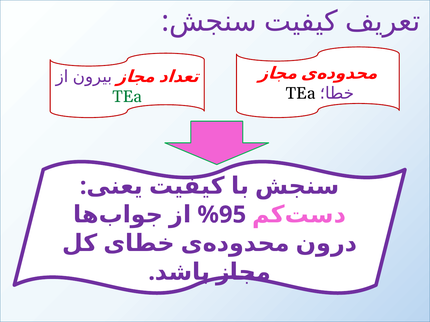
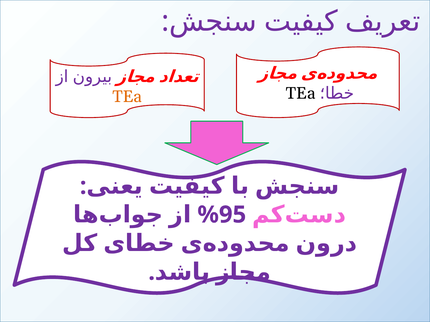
TEa at (127, 97) colour: green -> orange
